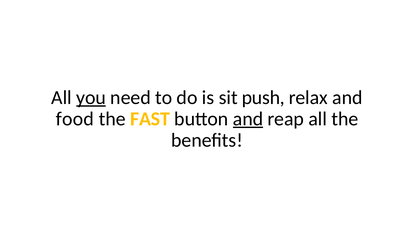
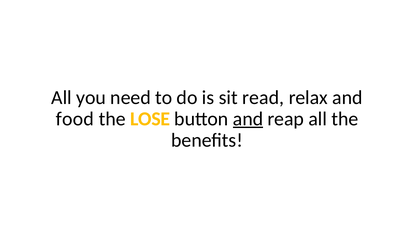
you underline: present -> none
push: push -> read
FAST: FAST -> LOSE
